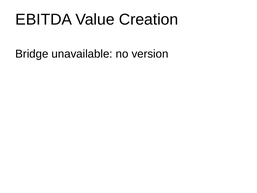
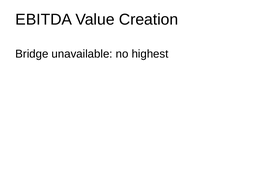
version: version -> highest
